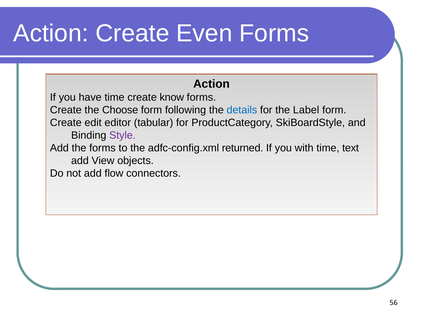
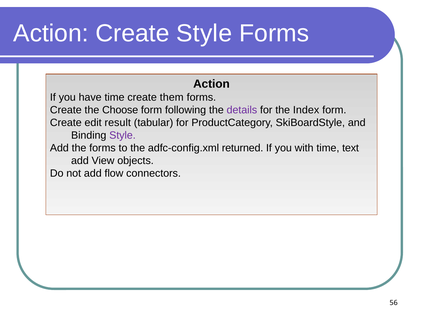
Create Even: Even -> Style
know: know -> them
details colour: blue -> purple
Label: Label -> Index
editor: editor -> result
